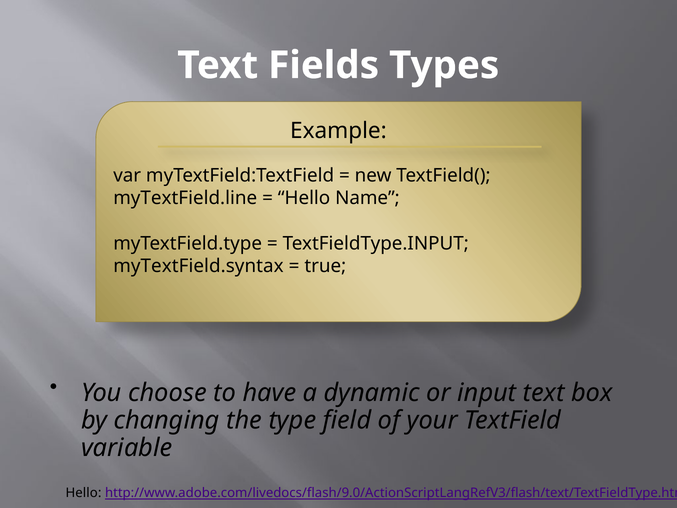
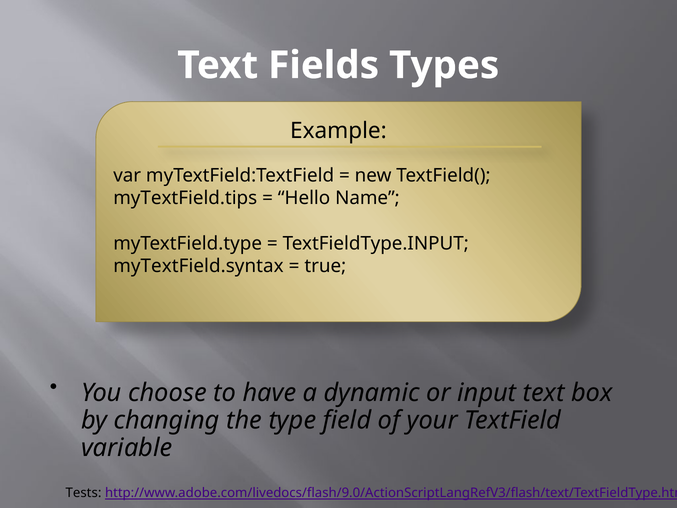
myTextField.line: myTextField.line -> myTextField.tips
Hello at (83, 493): Hello -> Tests
